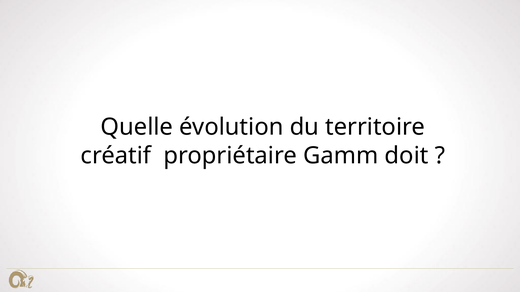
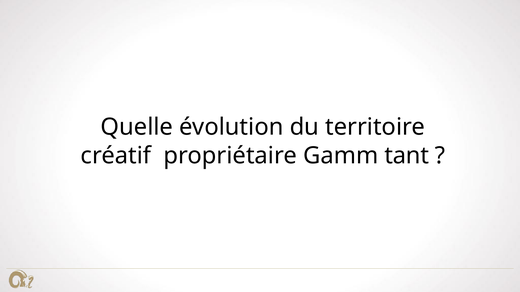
doit: doit -> tant
